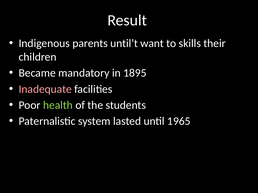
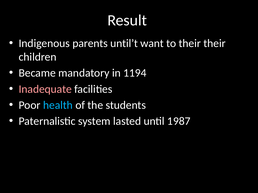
to skills: skills -> their
1895: 1895 -> 1194
health colour: light green -> light blue
1965: 1965 -> 1987
